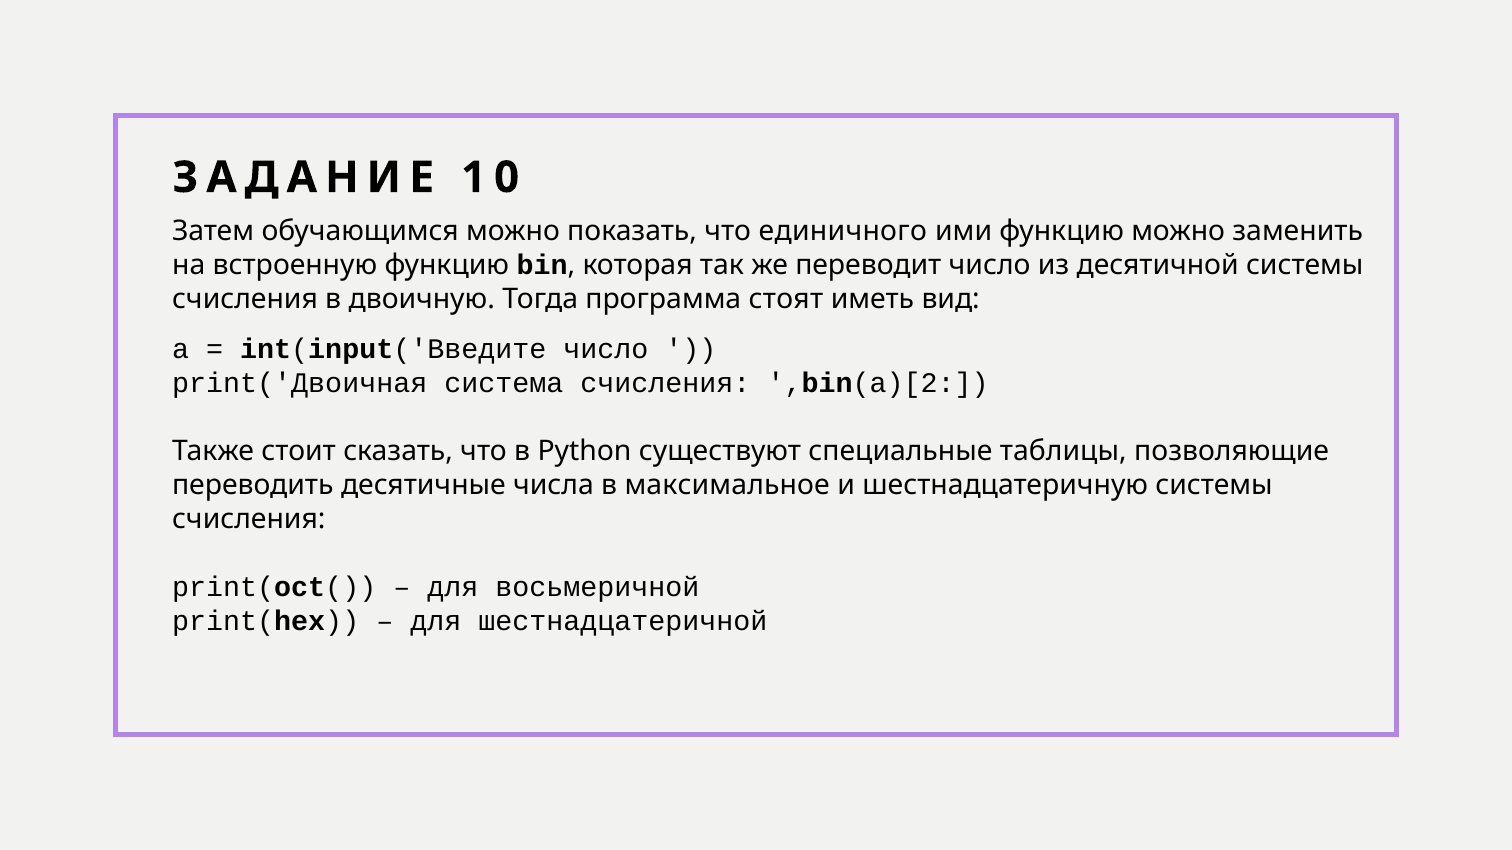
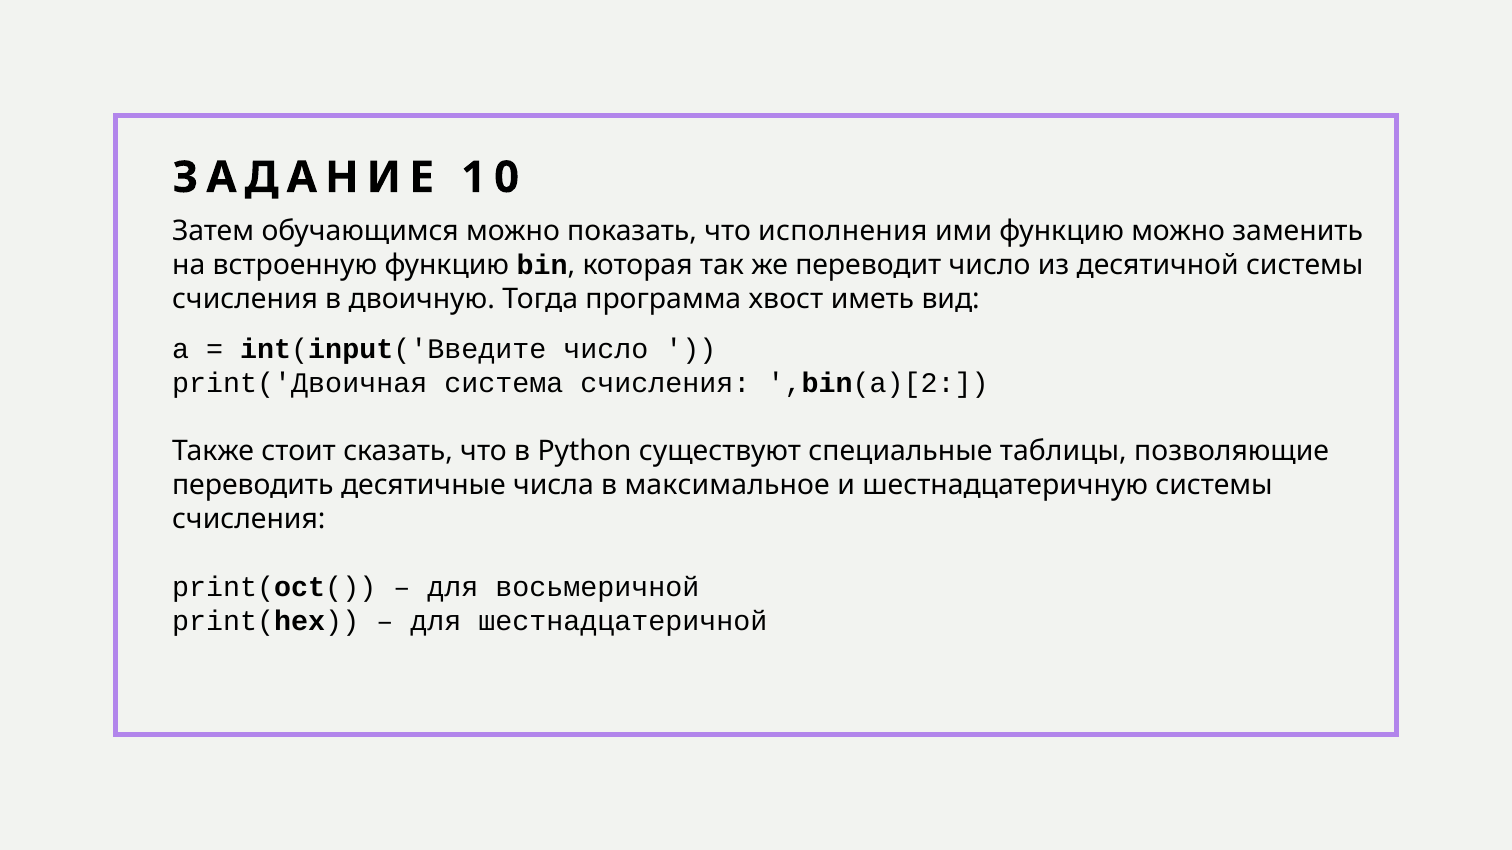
единичного: единичного -> исполнения
стоят: стоят -> хвост
